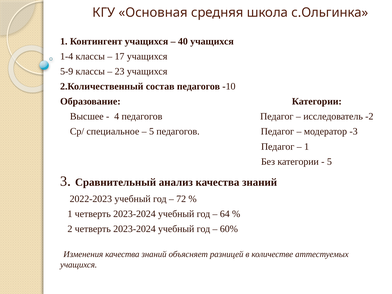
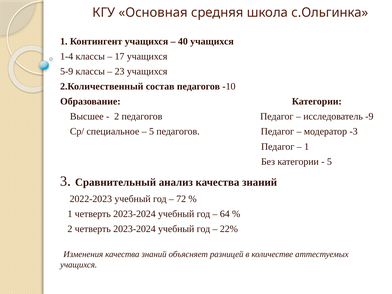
4 at (117, 116): 4 -> 2
-2: -2 -> -9
60%: 60% -> 22%
